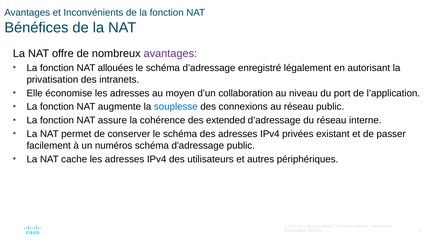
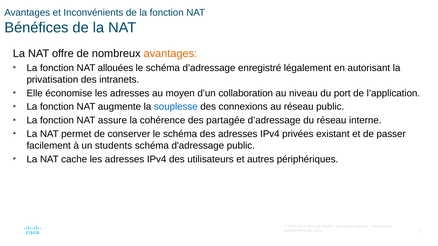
avantages at (170, 54) colour: purple -> orange
extended: extended -> partagée
numéros: numéros -> students
